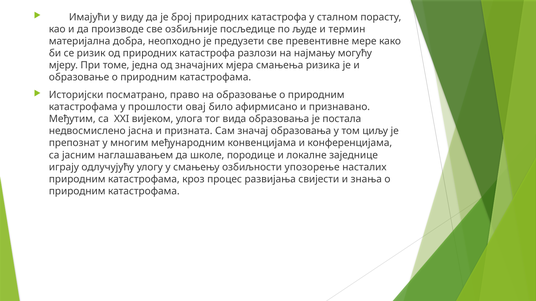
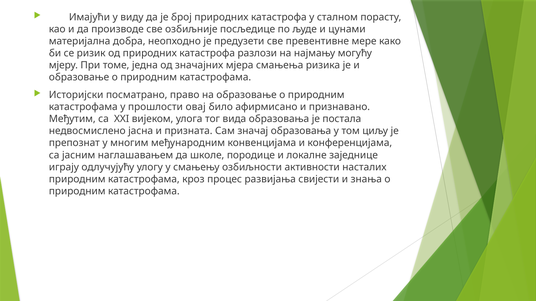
термин: термин -> цунами
упозорење: упозорење -> aктивности
